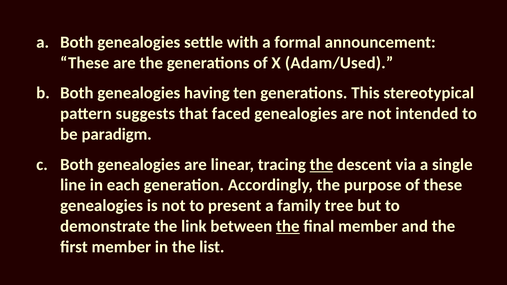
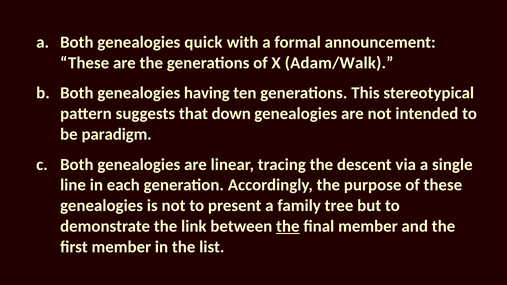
settle: settle -> quick
Adam/Used: Adam/Used -> Adam/Walk
faced: faced -> down
the at (321, 165) underline: present -> none
